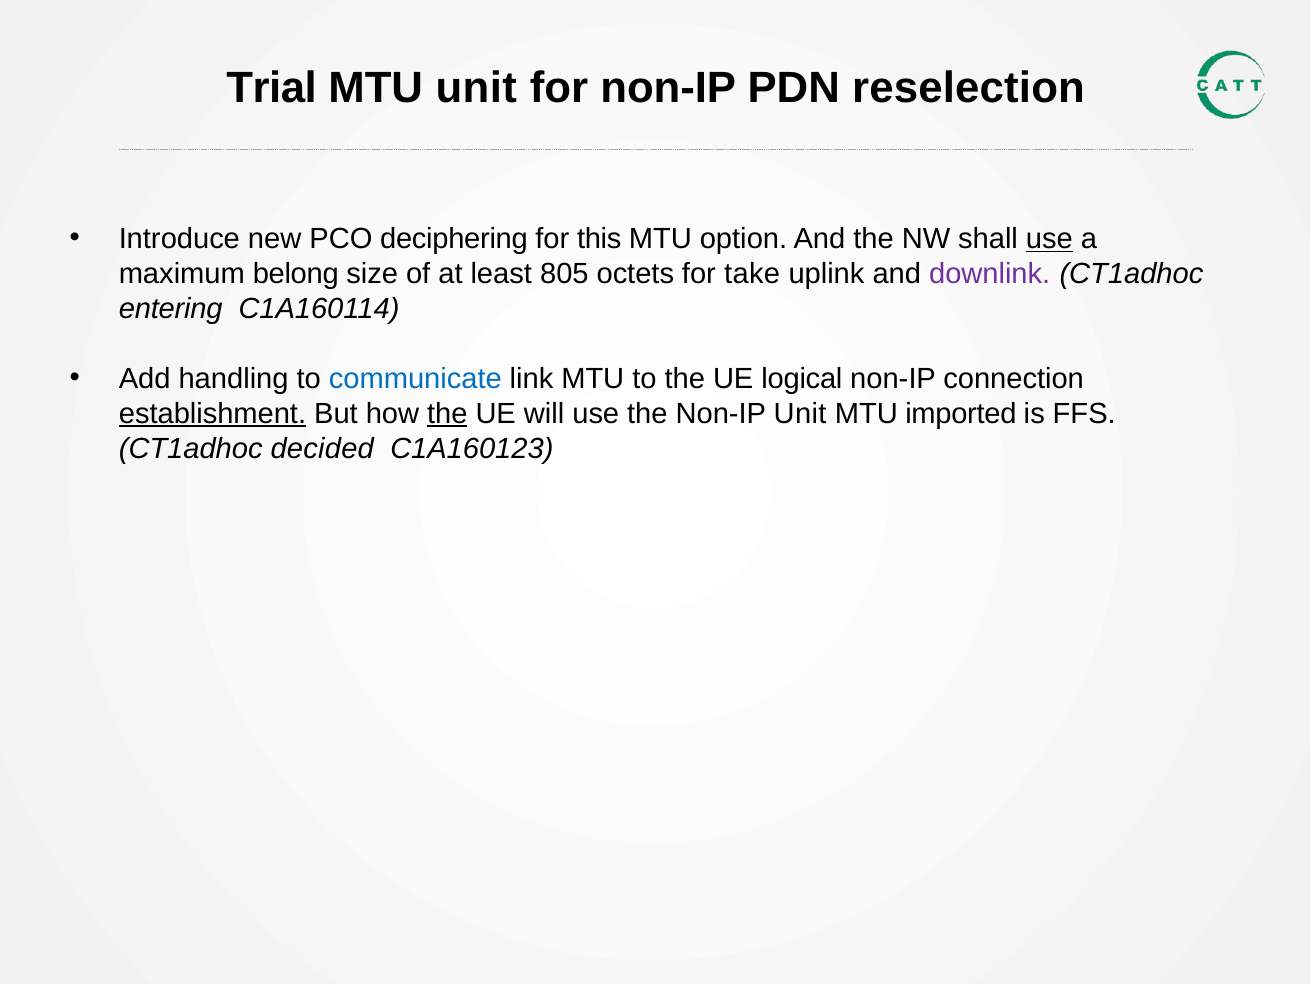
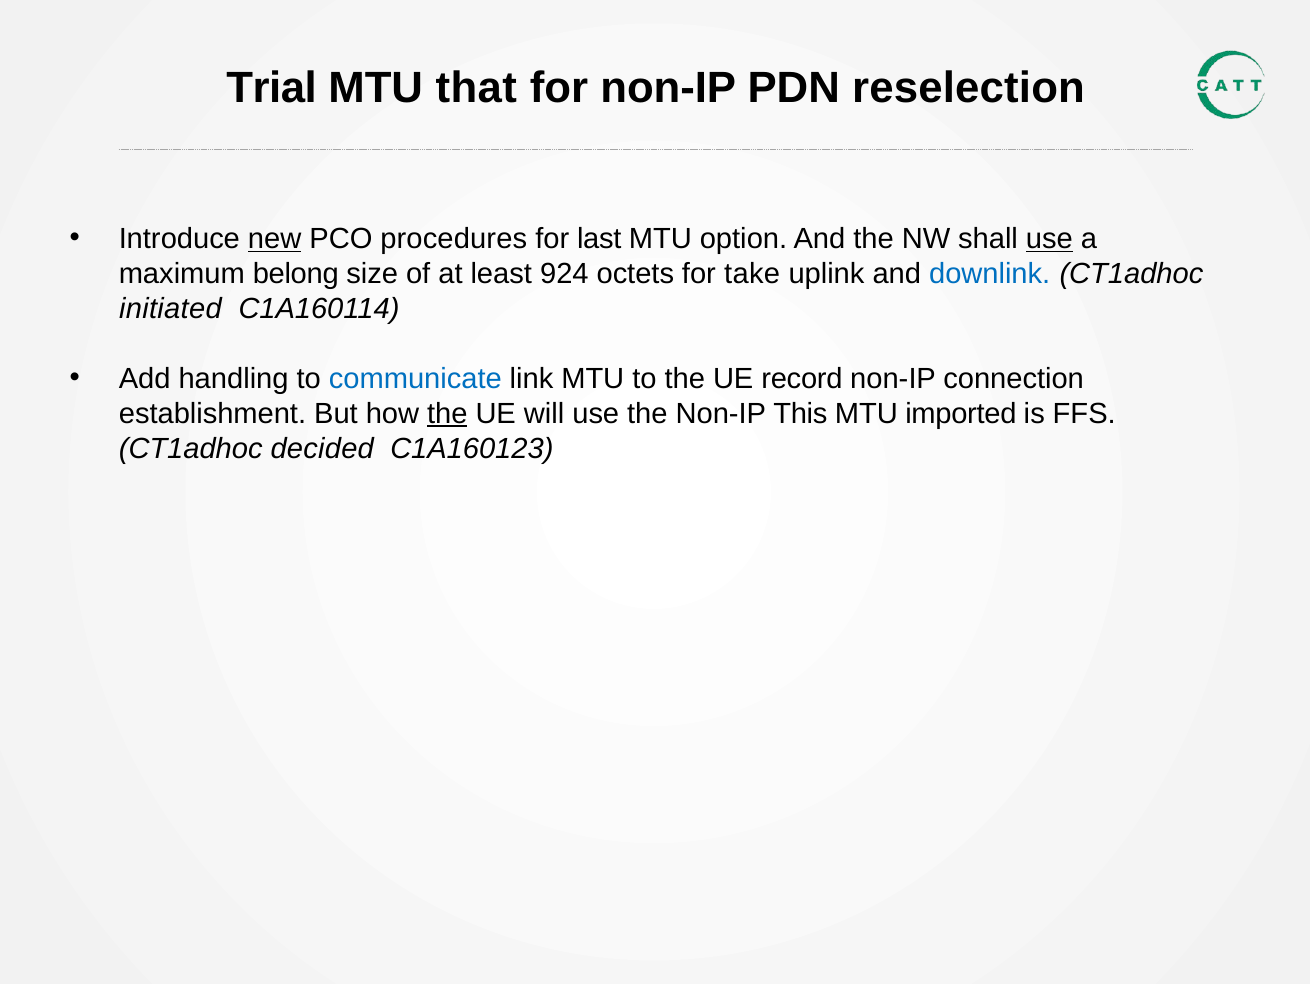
MTU unit: unit -> that
new underline: none -> present
deciphering: deciphering -> procedures
this: this -> last
805: 805 -> 924
downlink colour: purple -> blue
entering: entering -> initiated
logical: logical -> record
establishment underline: present -> none
Non-IP Unit: Unit -> This
